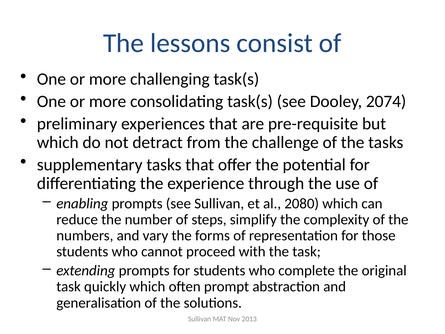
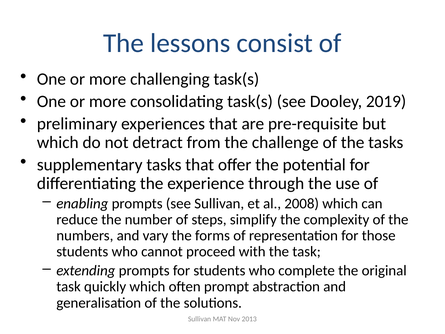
2074: 2074 -> 2019
2080: 2080 -> 2008
